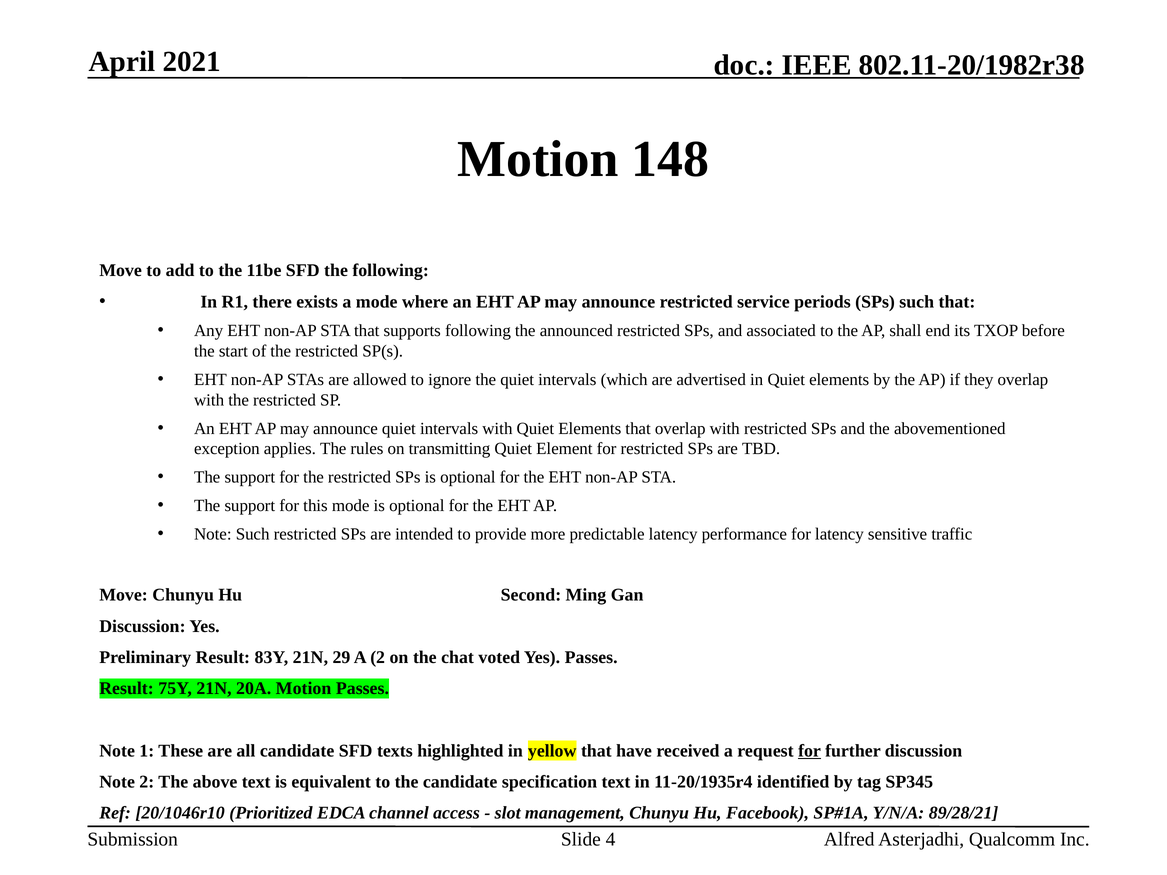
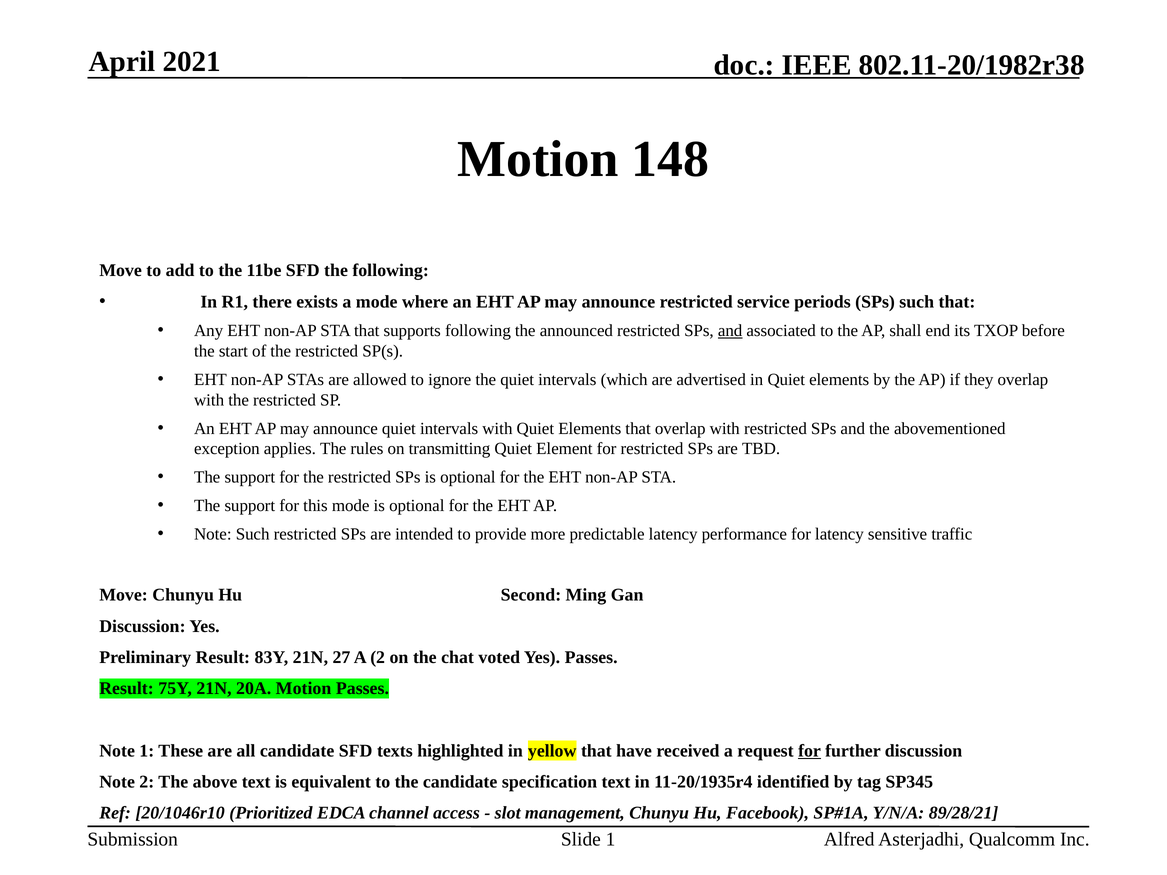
and at (730, 331) underline: none -> present
29: 29 -> 27
Slide 4: 4 -> 1
